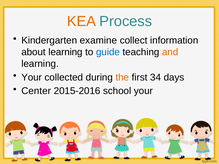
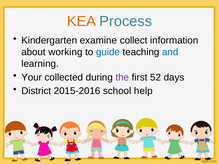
about learning: learning -> working
and colour: orange -> blue
the colour: orange -> purple
34: 34 -> 52
Center: Center -> District
school your: your -> help
